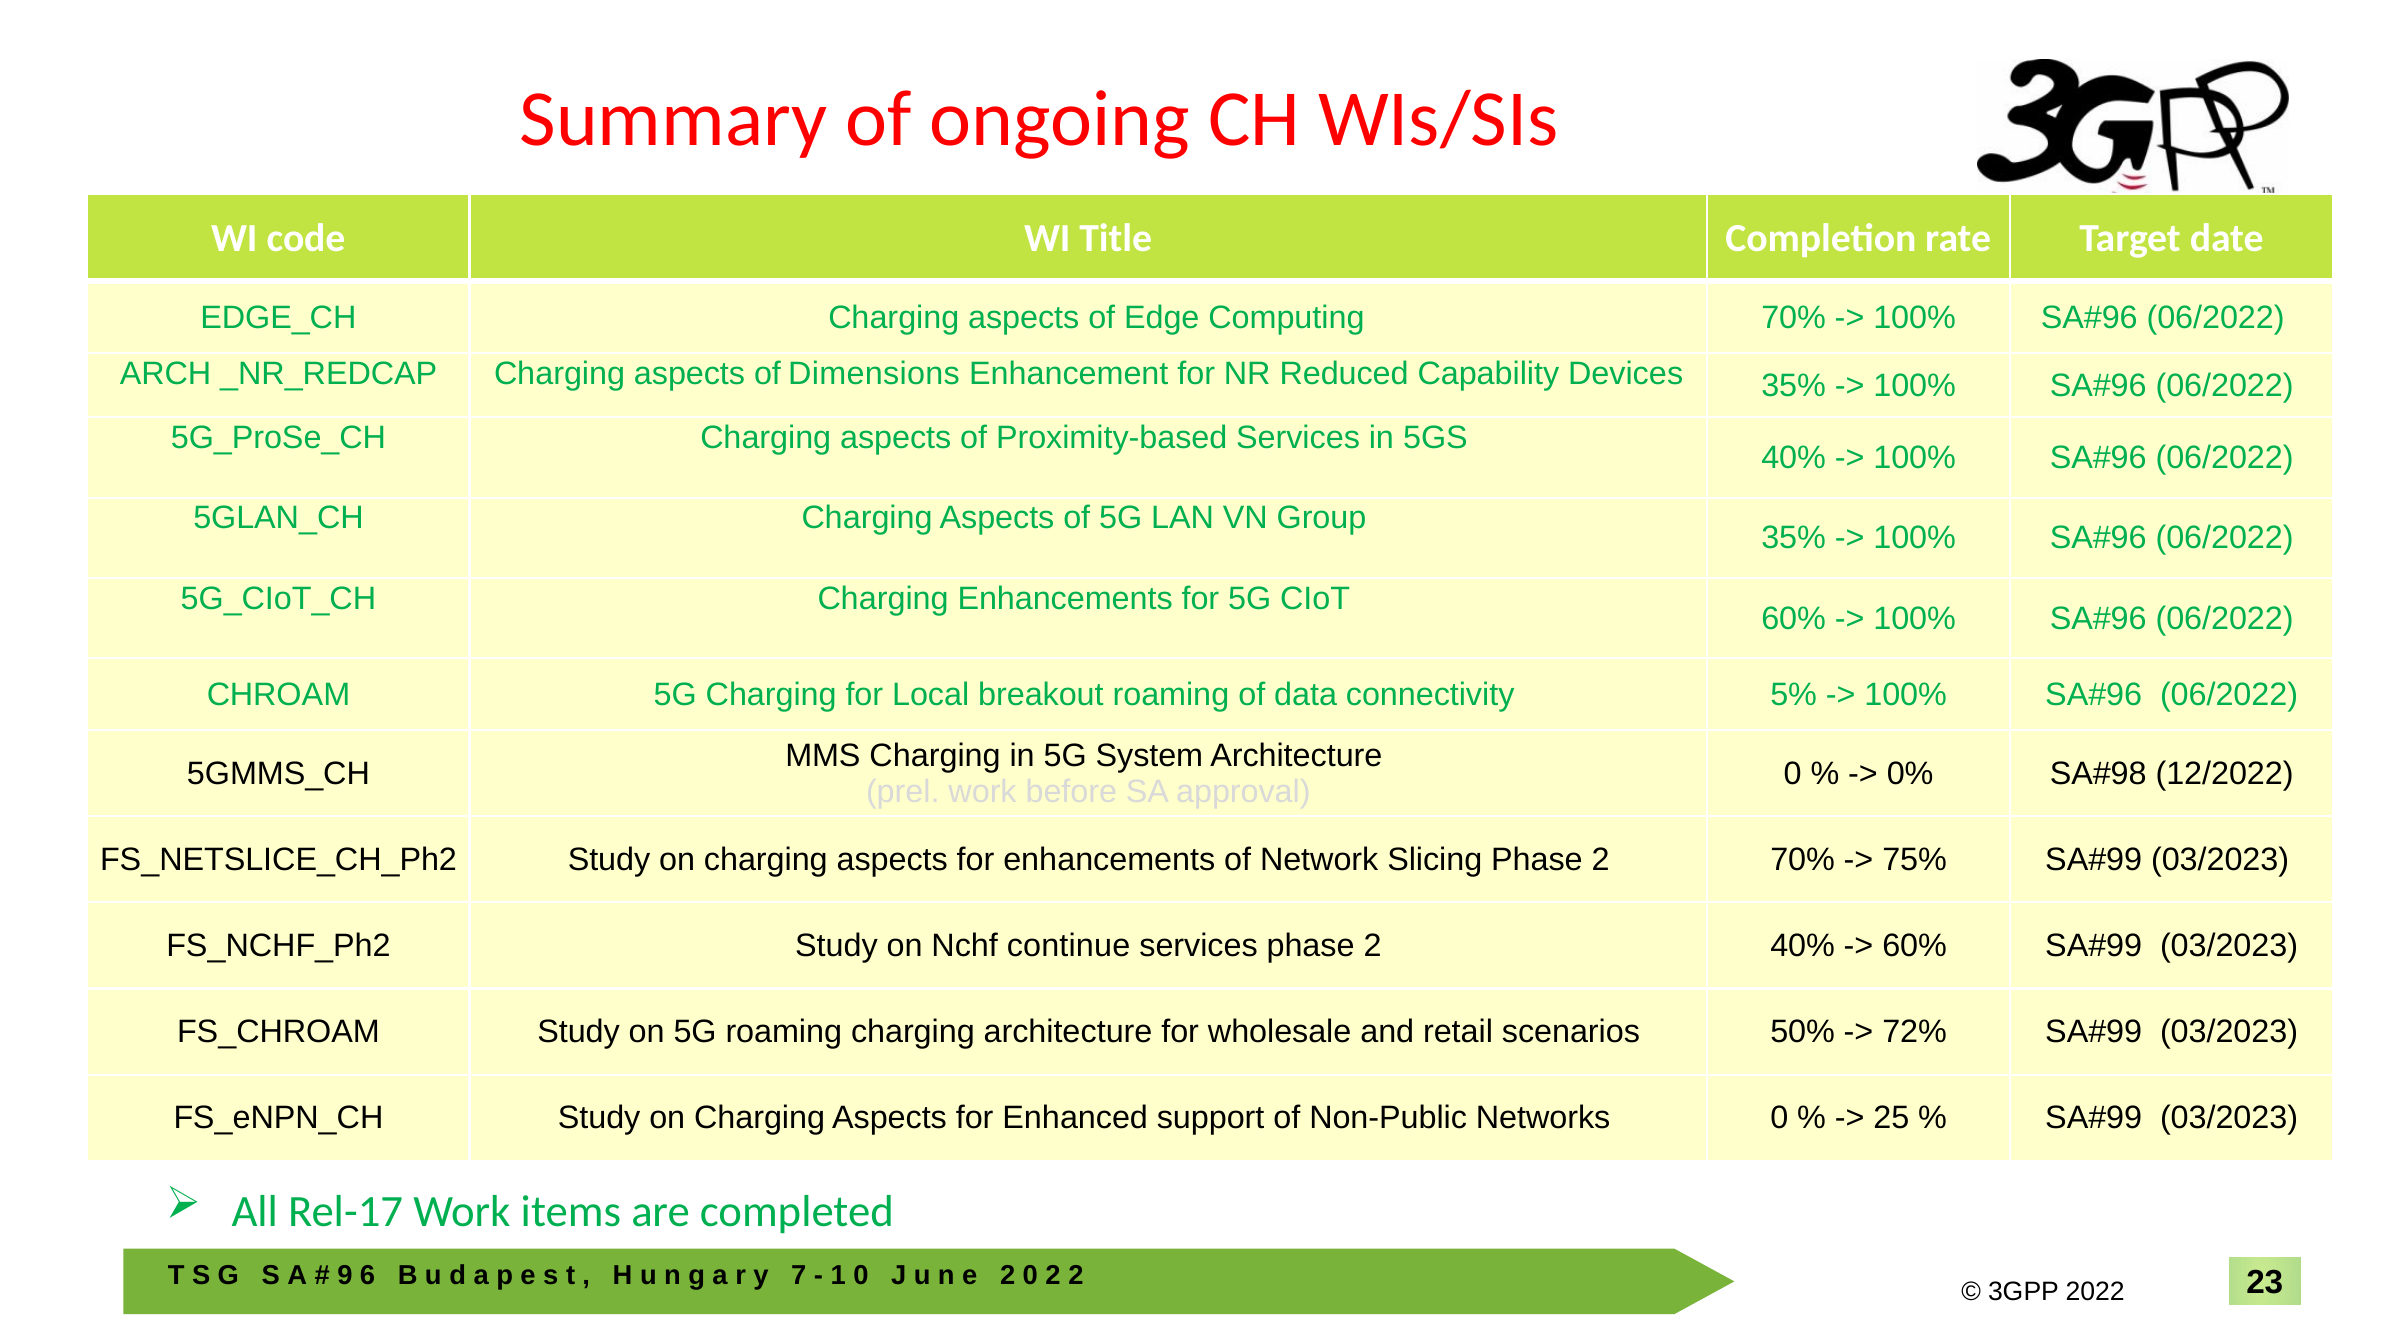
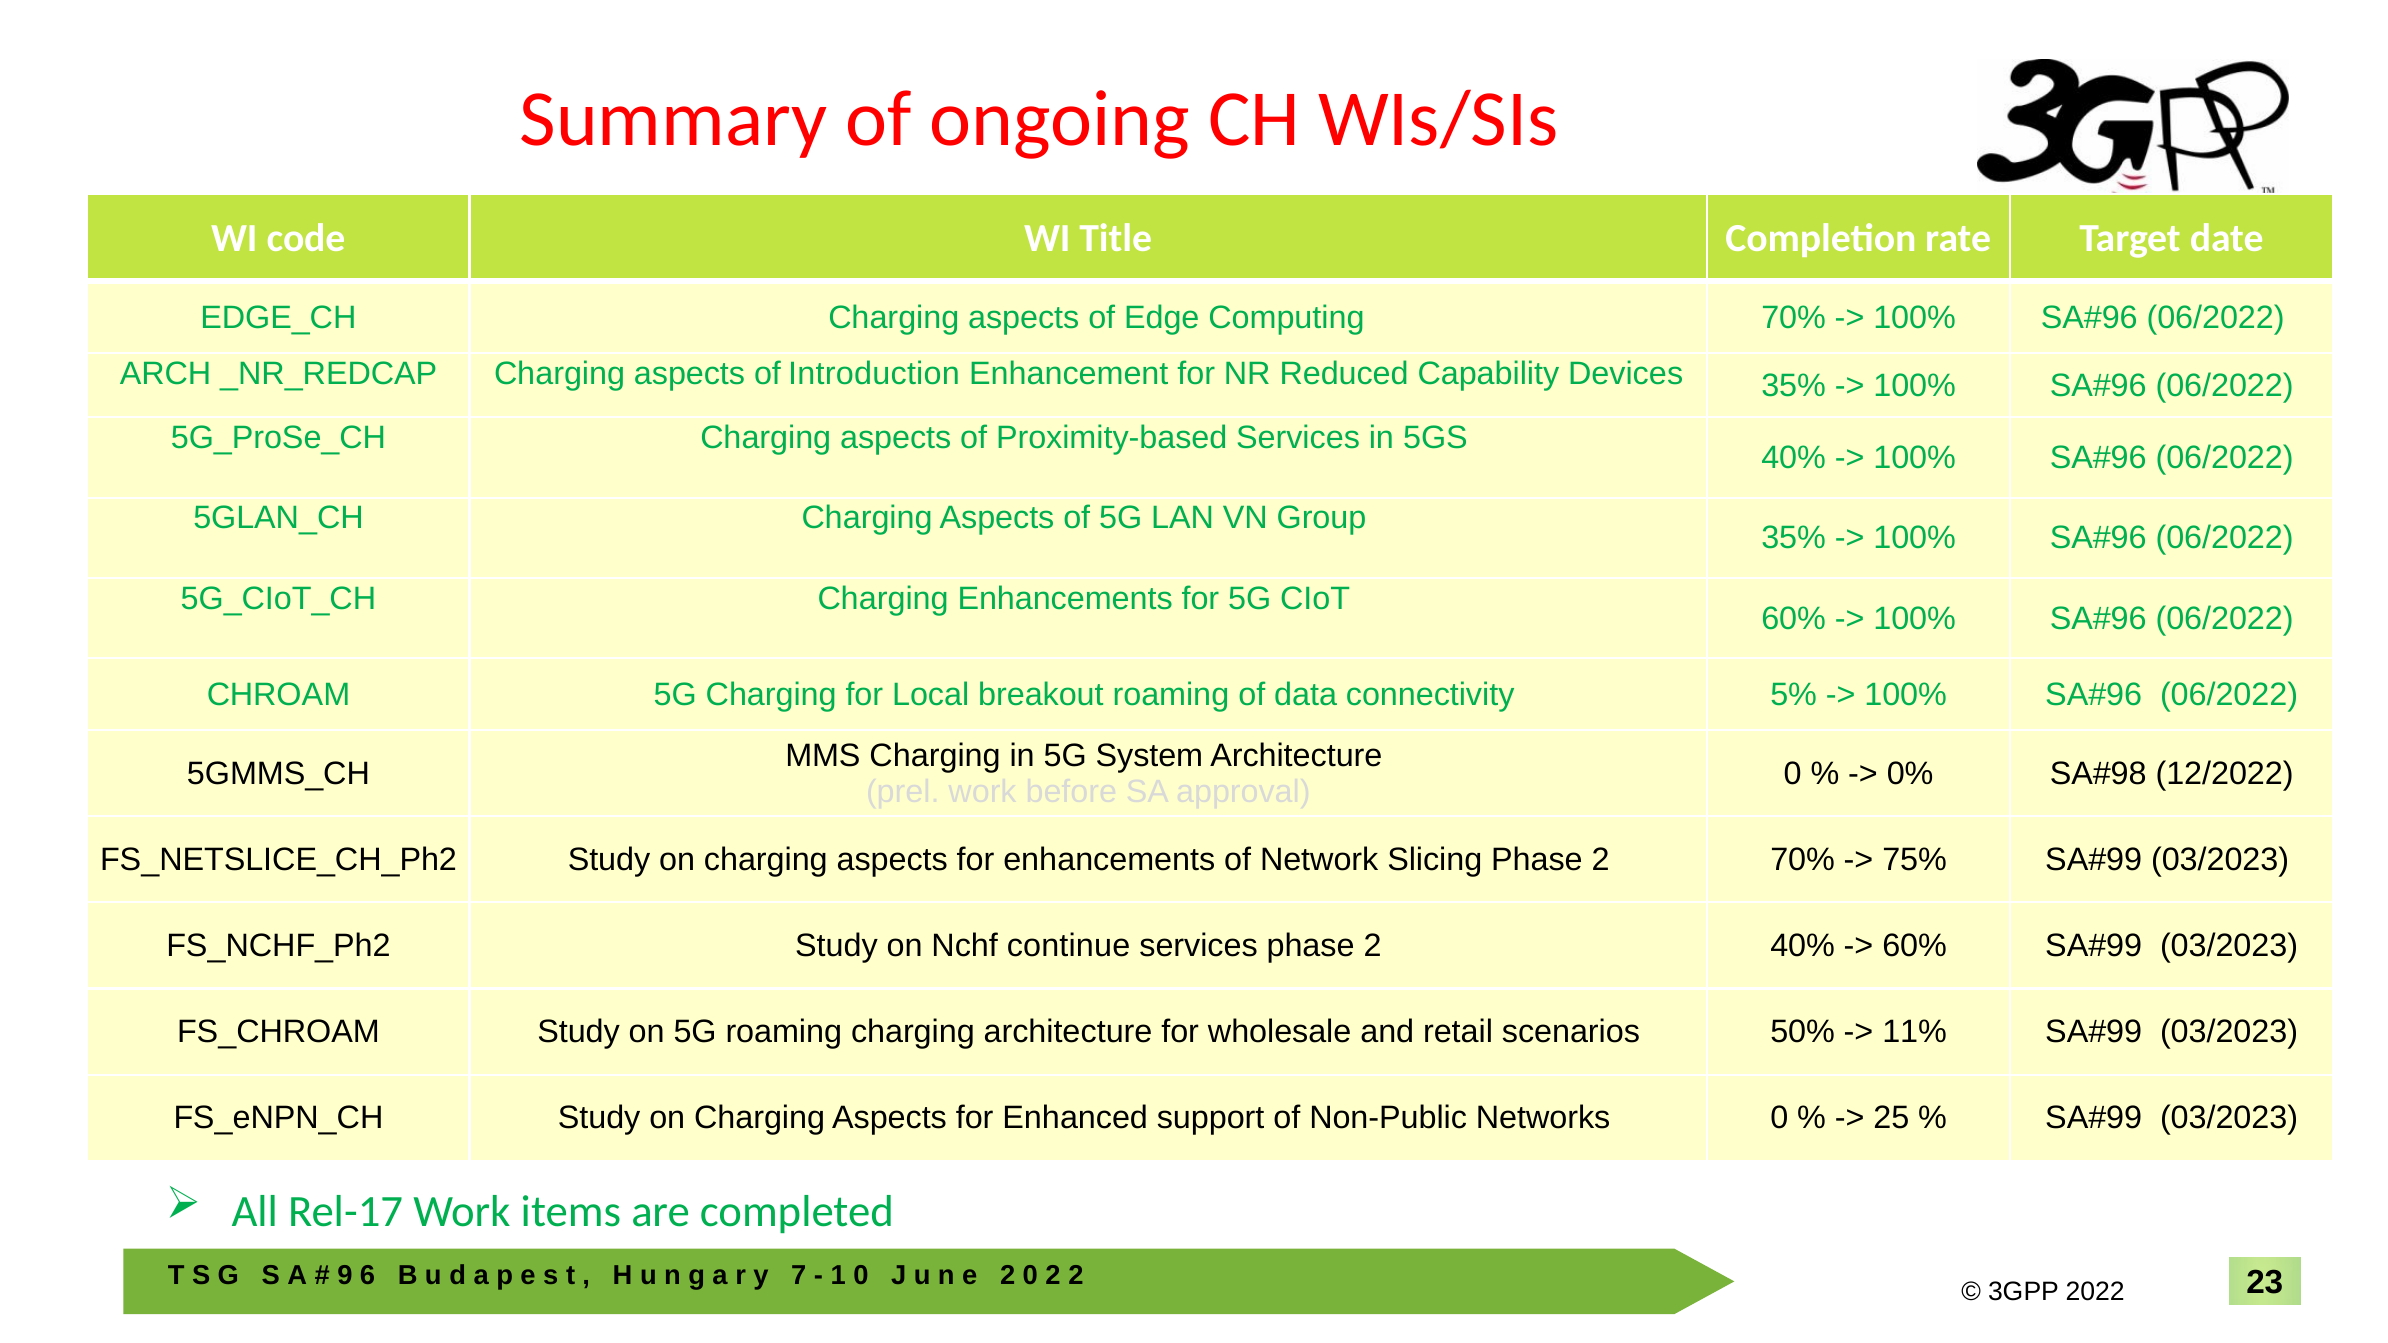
Dimensions: Dimensions -> Introduction
72%: 72% -> 11%
